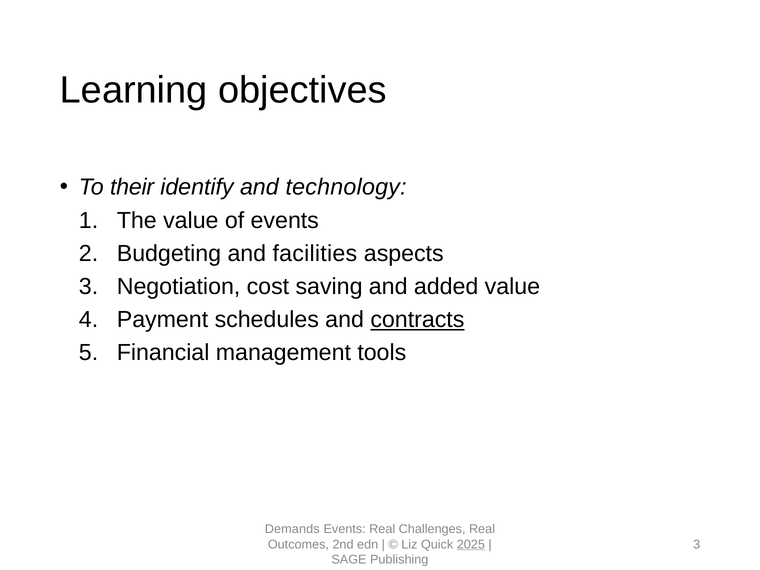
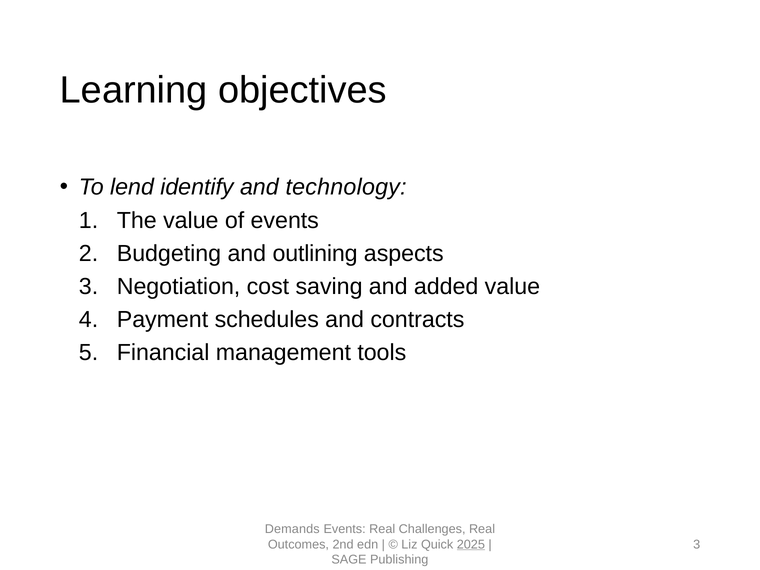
their: their -> lend
facilities: facilities -> outlining
contracts underline: present -> none
